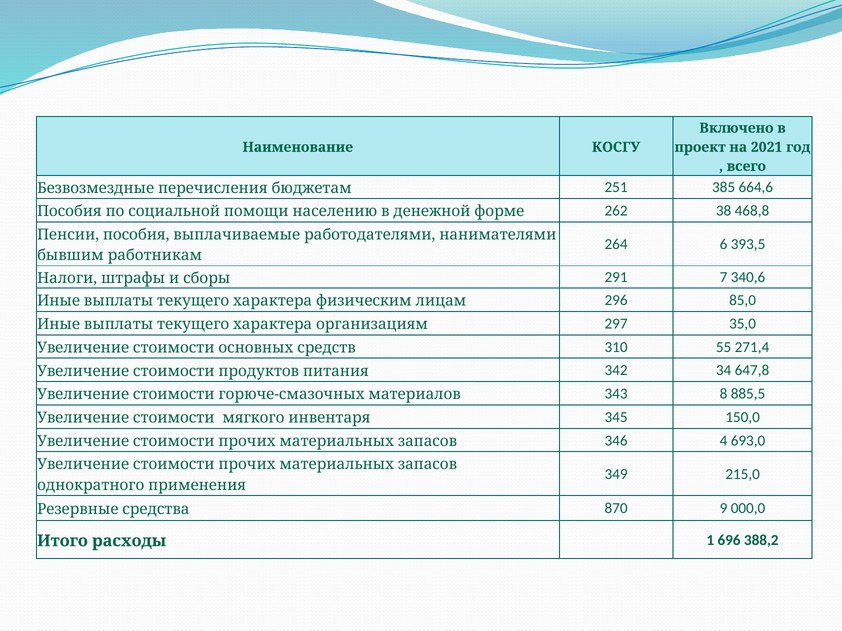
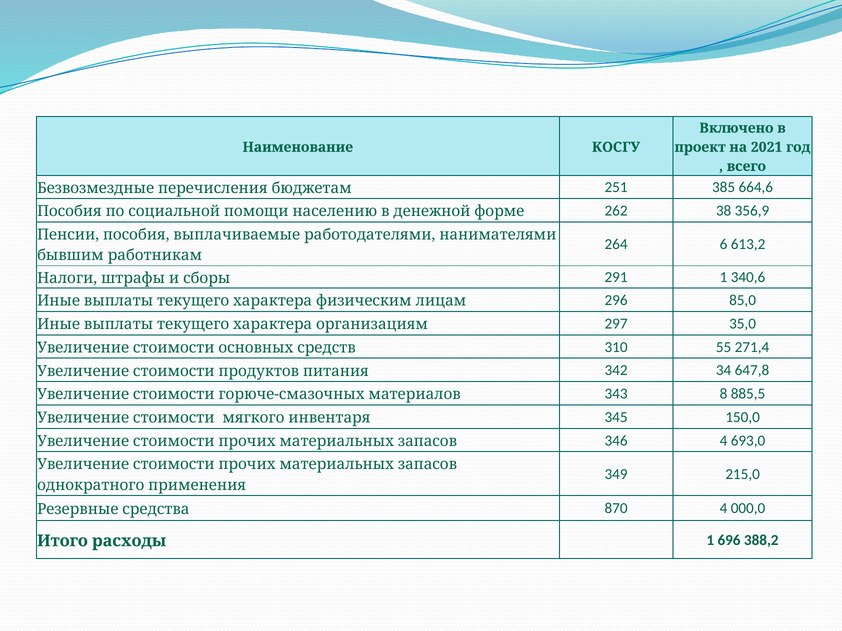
468,8: 468,8 -> 356,9
393,5: 393,5 -> 613,2
291 7: 7 -> 1
870 9: 9 -> 4
